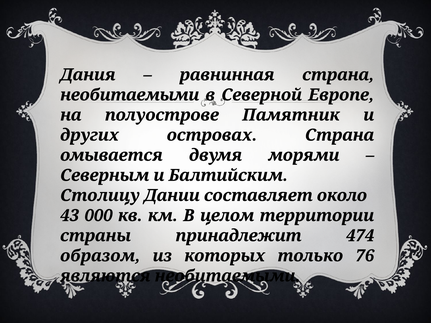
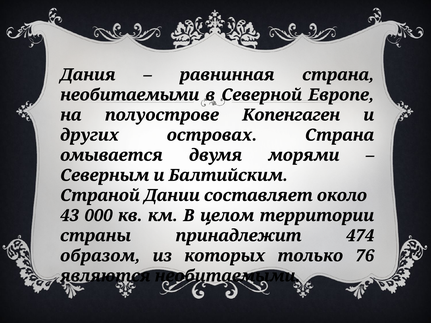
Памятник: Памятник -> Копенгаген
Столицу: Столицу -> Страной
